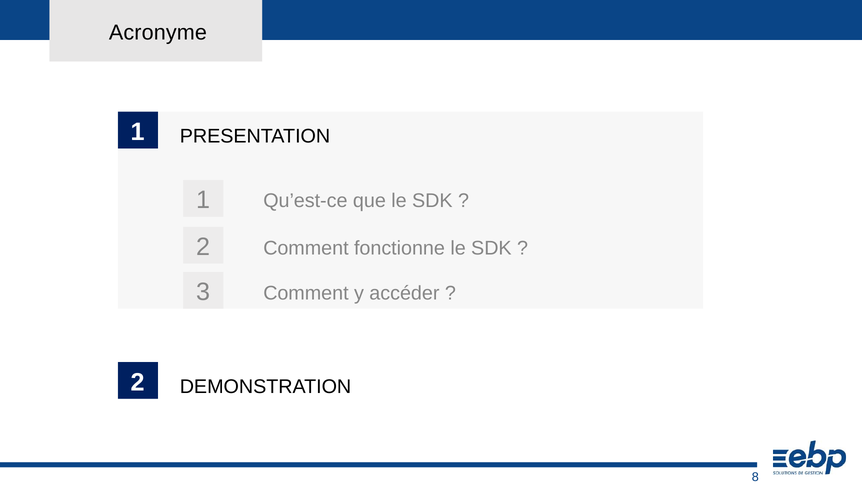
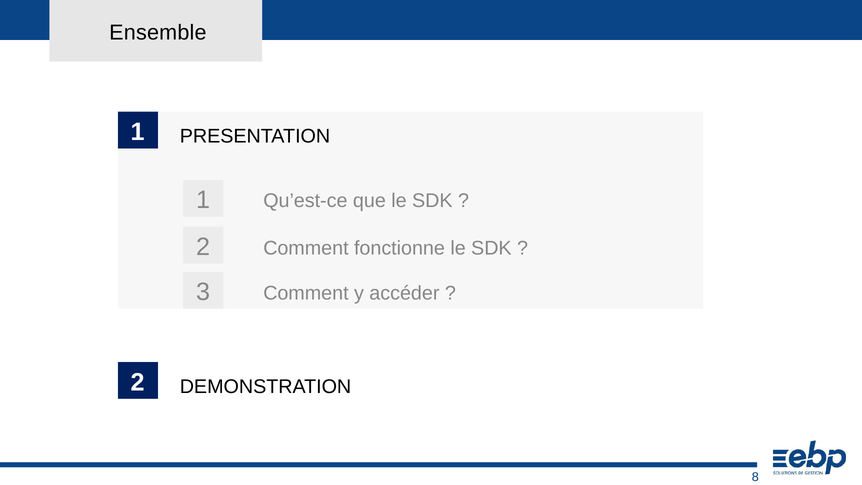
Acronyme: Acronyme -> Ensemble
